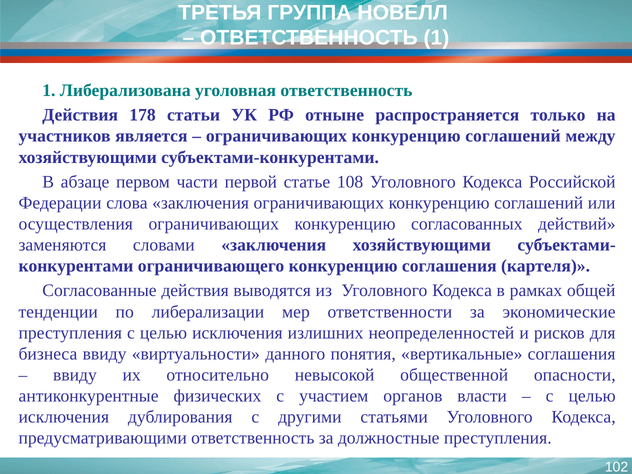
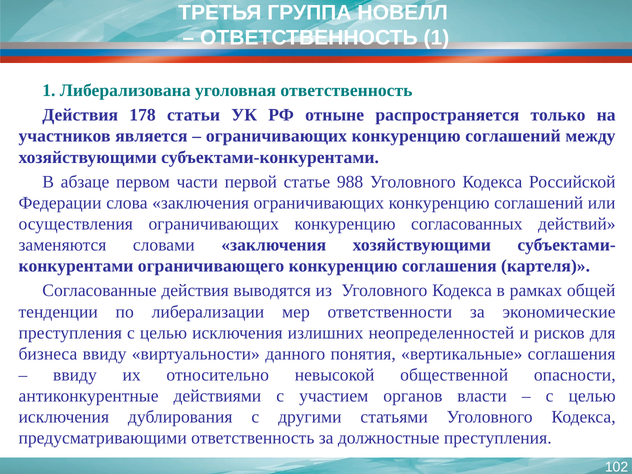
108: 108 -> 988
физических: физических -> действиями
